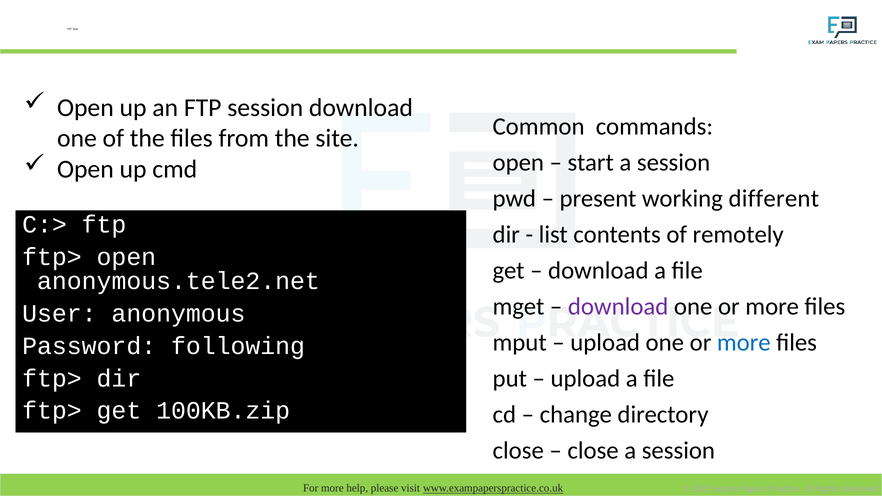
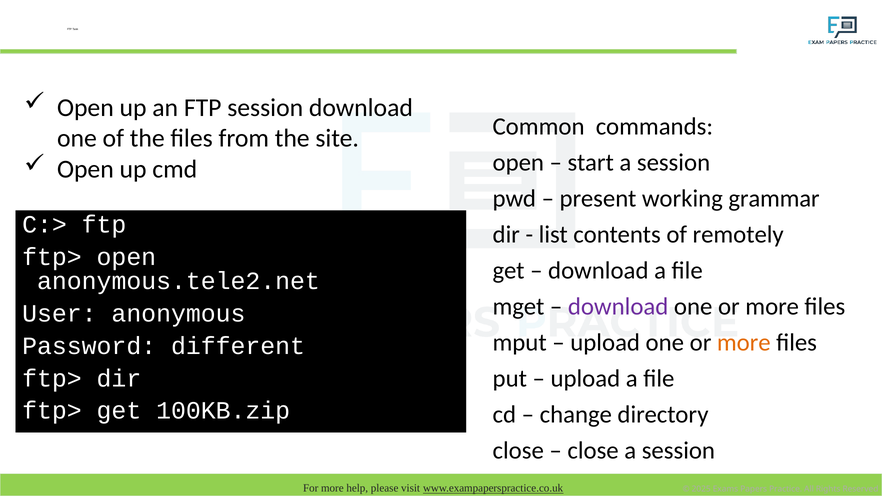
different: different -> grammar
more at (744, 343) colour: blue -> orange
following: following -> different
